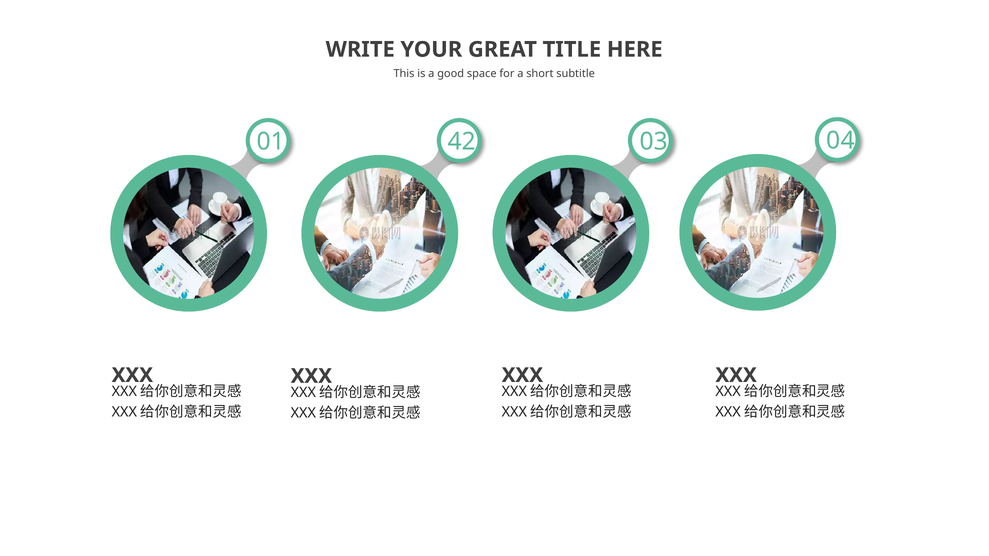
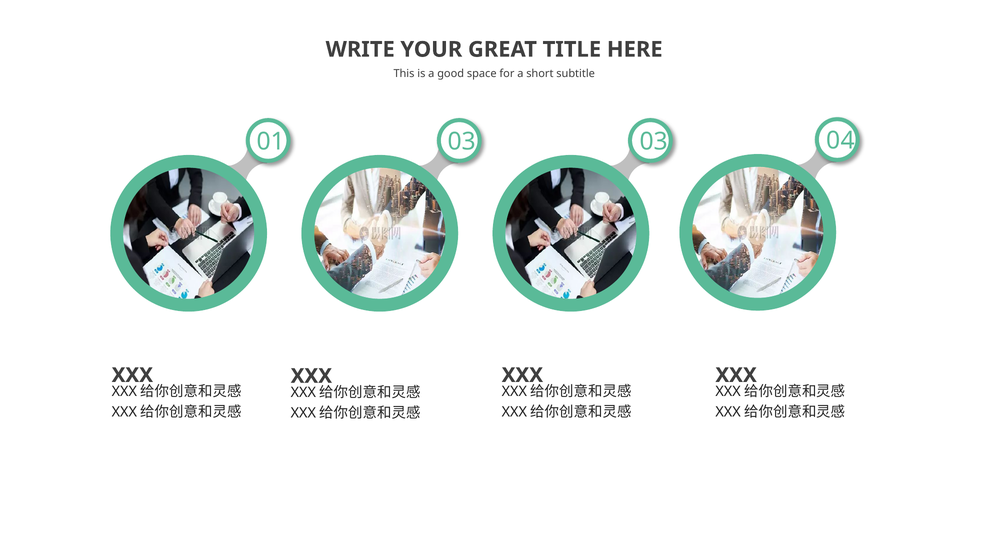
01 42: 42 -> 03
